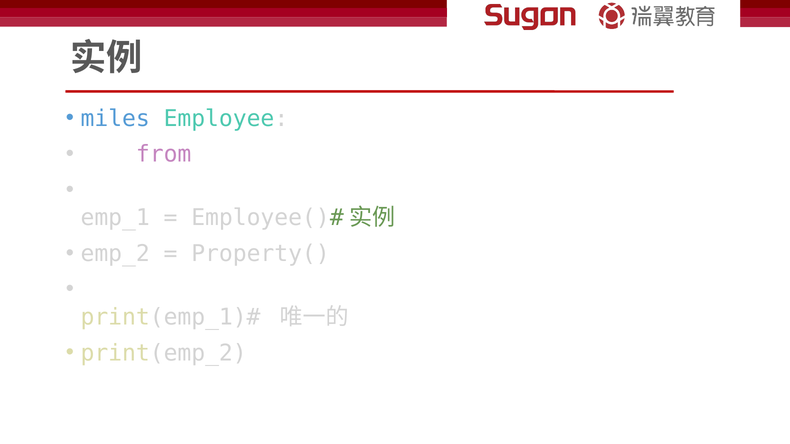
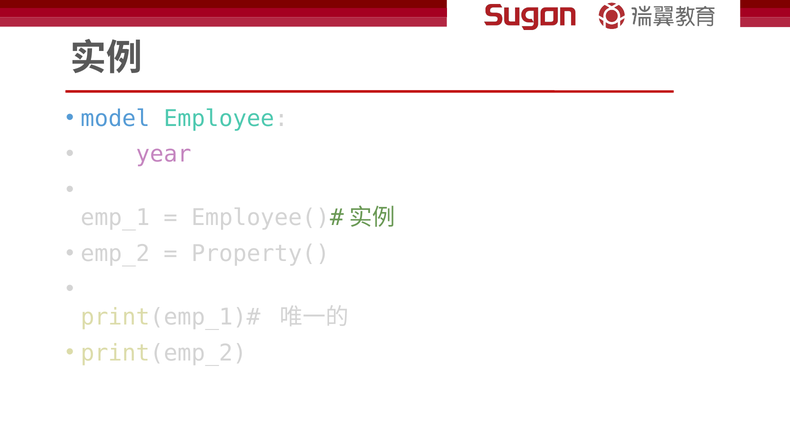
miles: miles -> model
from: from -> year
